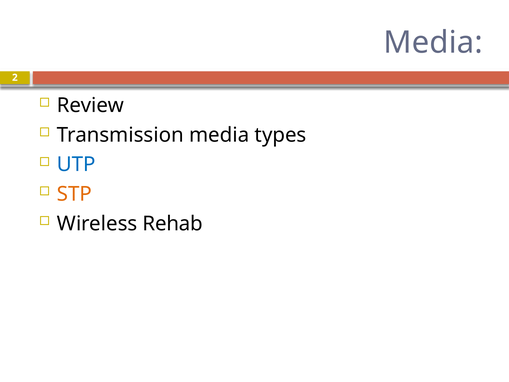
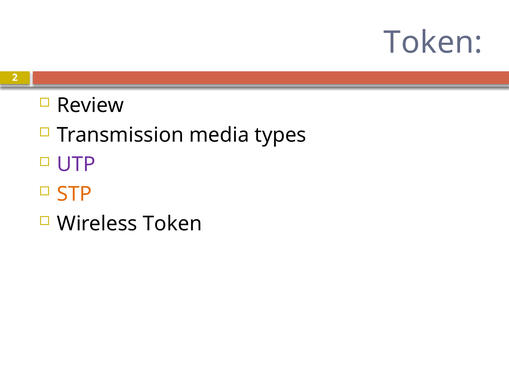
Media at (433, 42): Media -> Token
UTP colour: blue -> purple
Wireless Rehab: Rehab -> Token
